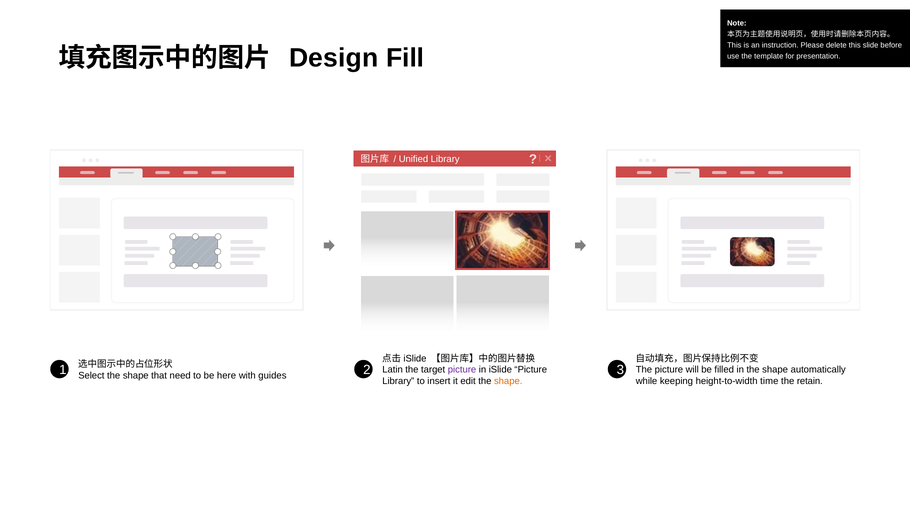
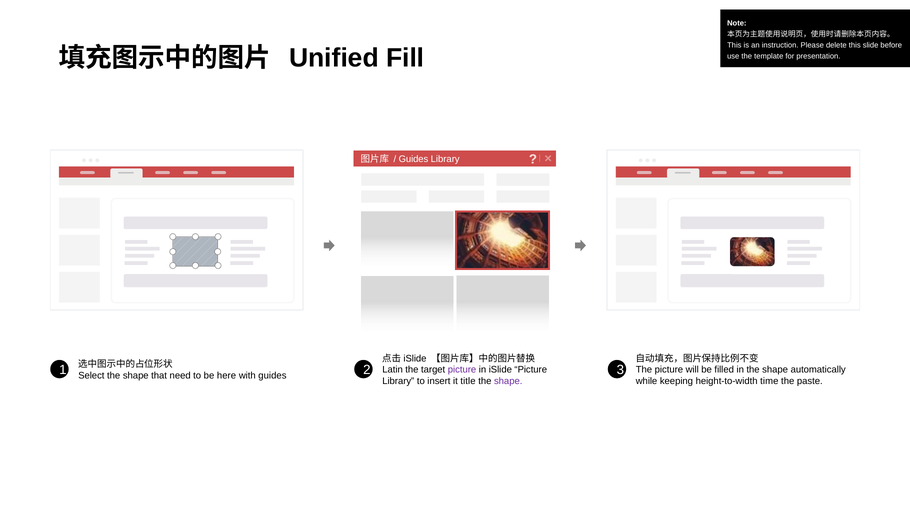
Design: Design -> Unified
Unified at (413, 159): Unified -> Guides
edit: edit -> title
shape at (508, 381) colour: orange -> purple
retain: retain -> paste
